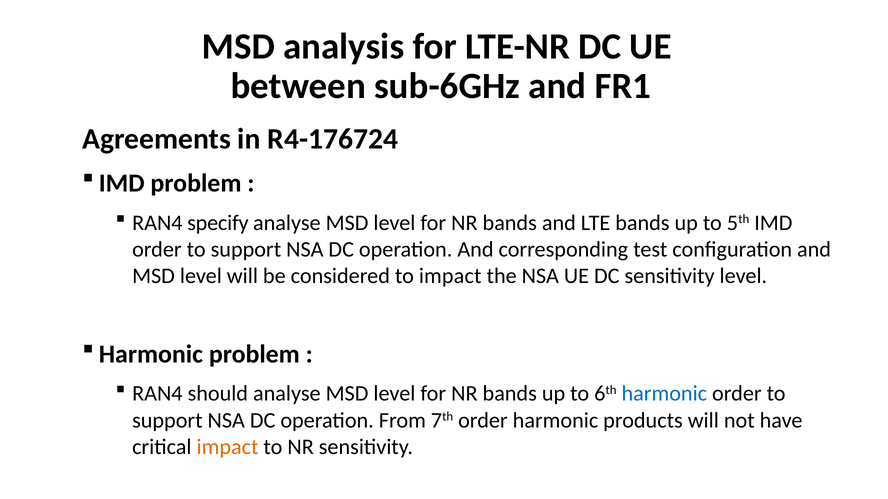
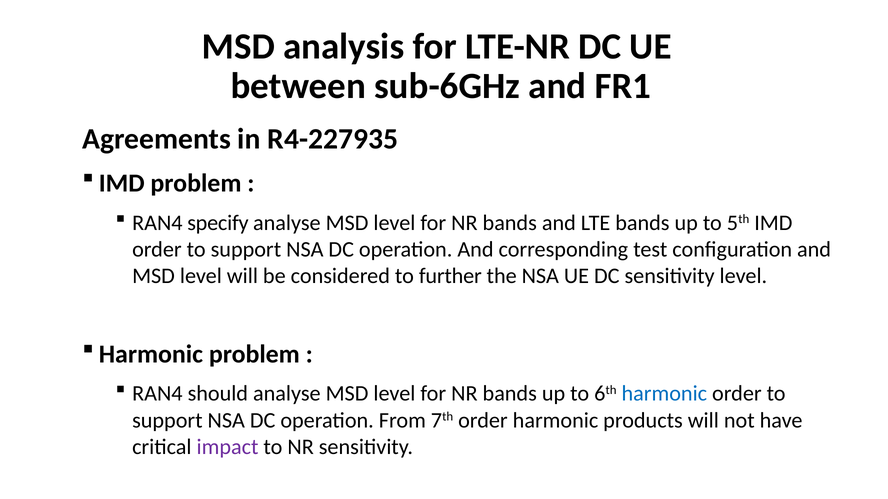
R4-176724: R4-176724 -> R4-227935
to impact: impact -> further
impact at (228, 447) colour: orange -> purple
